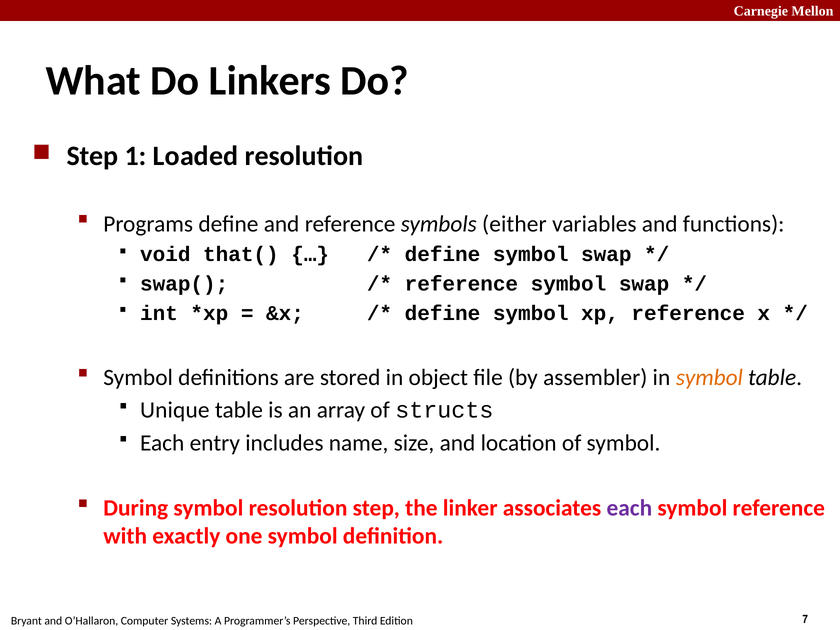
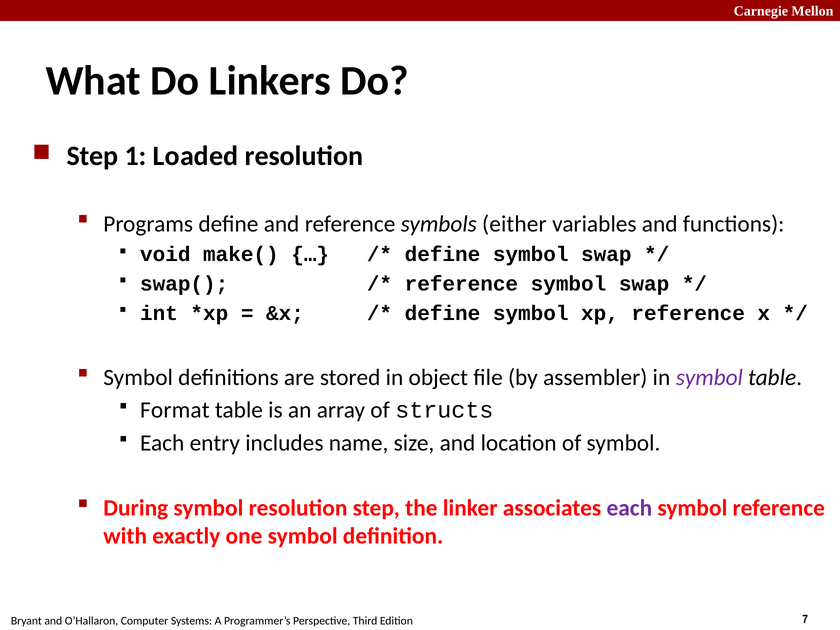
that(: that( -> make(
symbol at (709, 377) colour: orange -> purple
Unique: Unique -> Format
